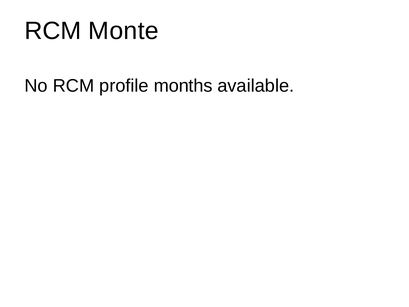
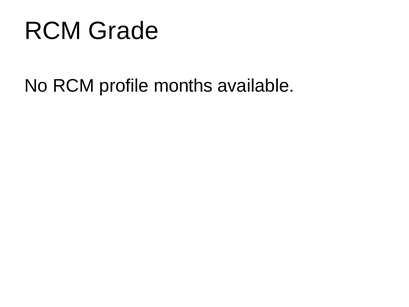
Monte: Monte -> Grade
